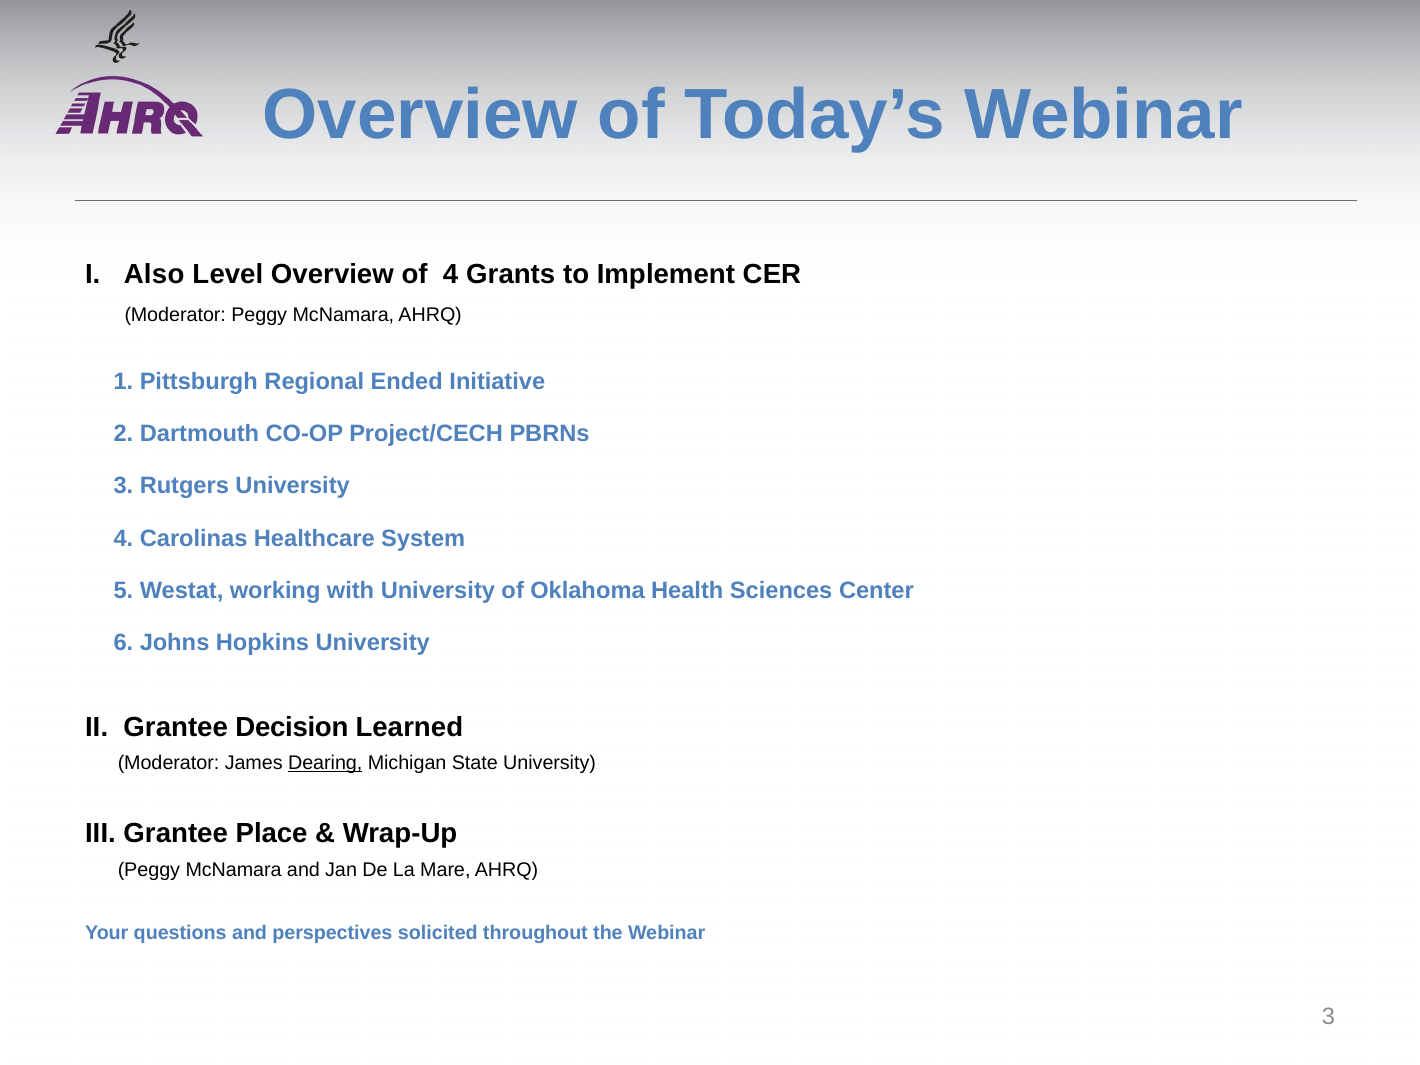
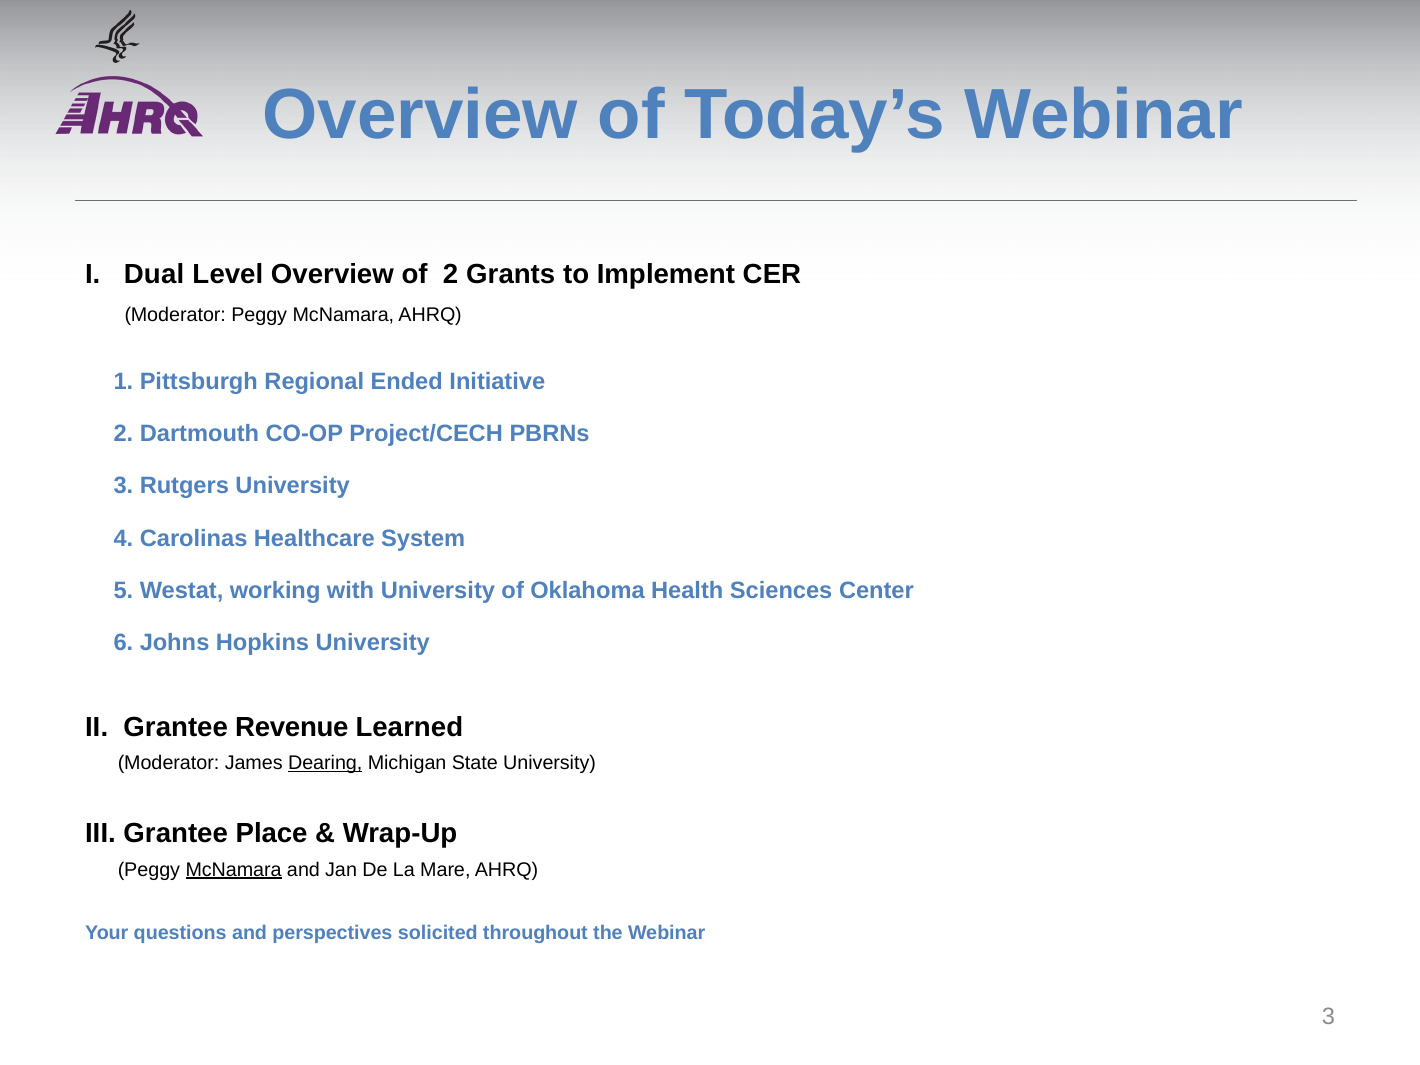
Also: Also -> Dual
of 4: 4 -> 2
Decision: Decision -> Revenue
McNamara at (234, 870) underline: none -> present
